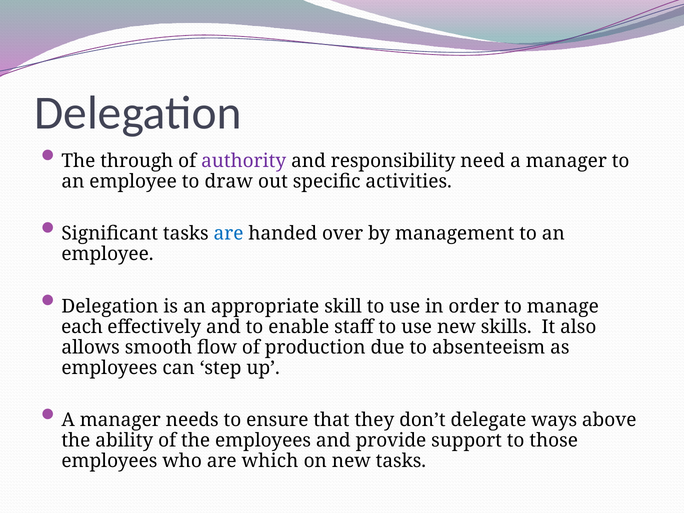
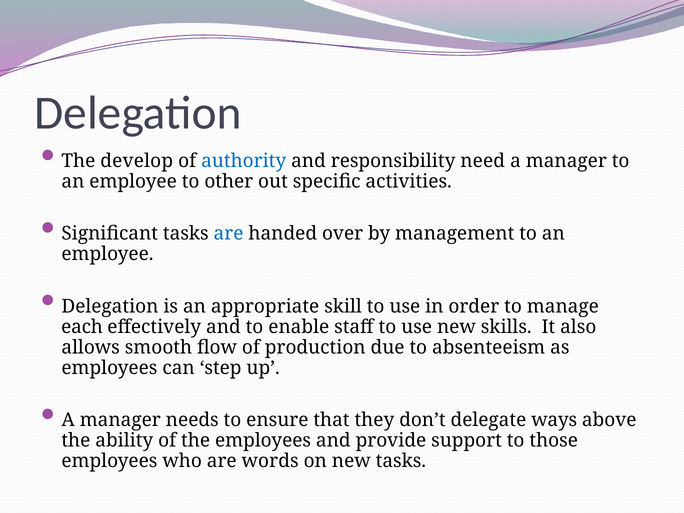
through: through -> develop
authority colour: purple -> blue
draw: draw -> other
which: which -> words
